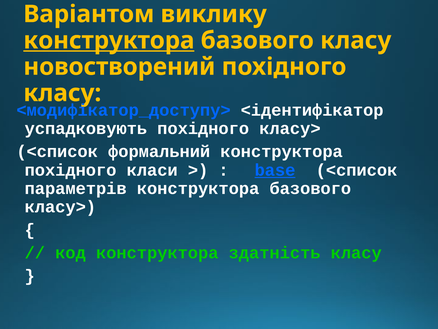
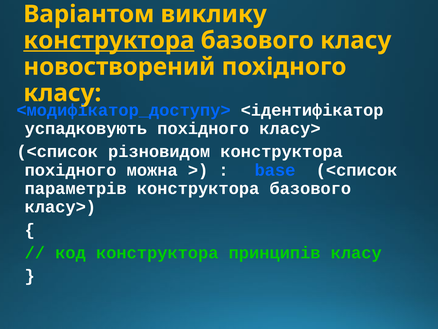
формальний: формальний -> різновидом
класи: класи -> можна
base underline: present -> none
здатність: здатність -> принципів
